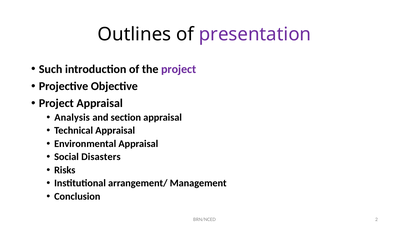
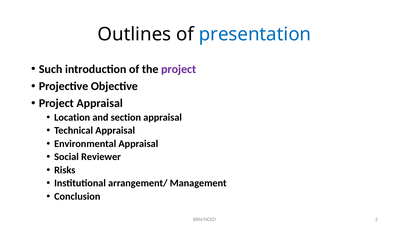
presentation colour: purple -> blue
Analysis: Analysis -> Location
Disasters: Disasters -> Reviewer
